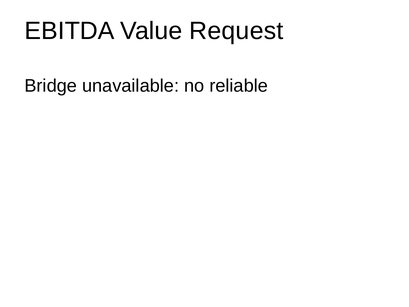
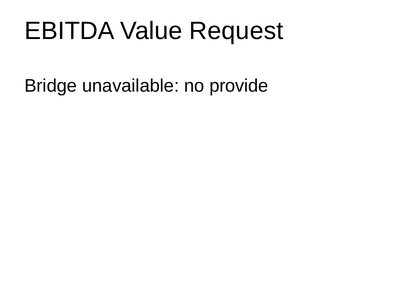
reliable: reliable -> provide
